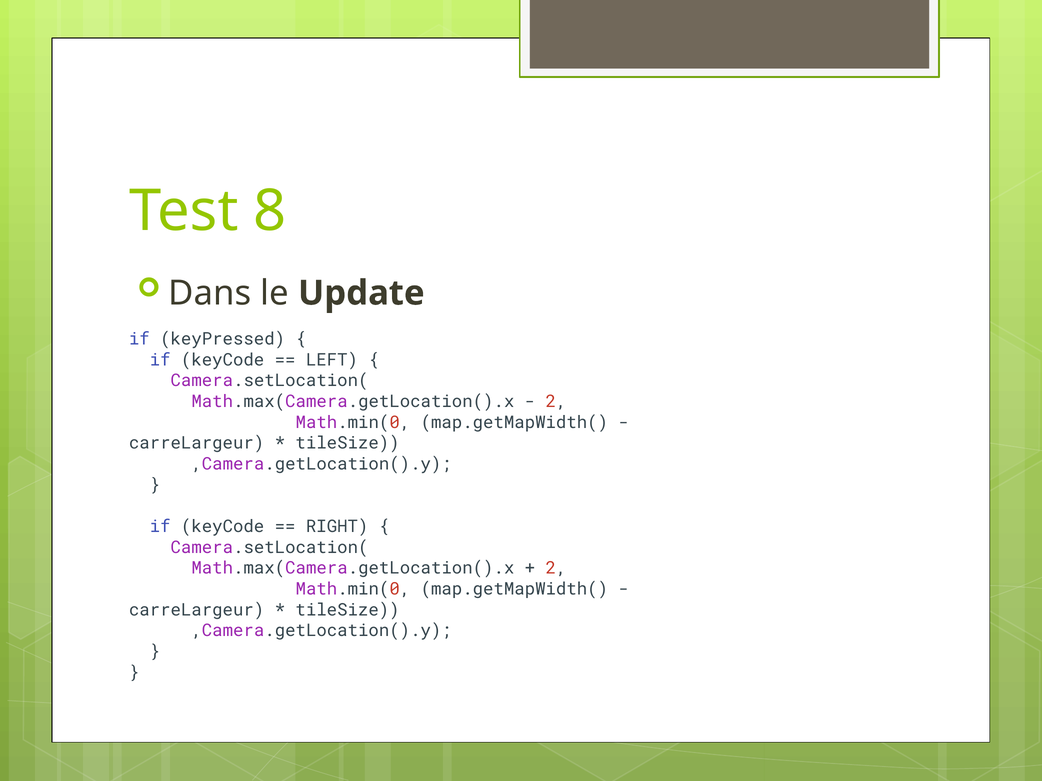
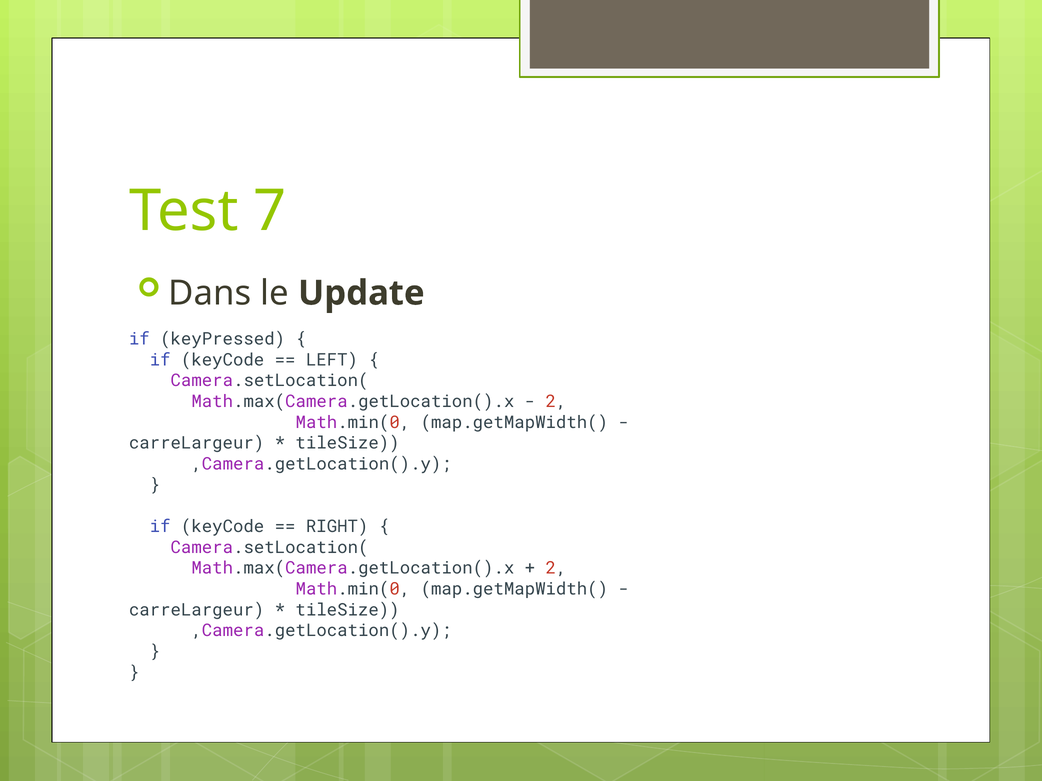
8: 8 -> 7
